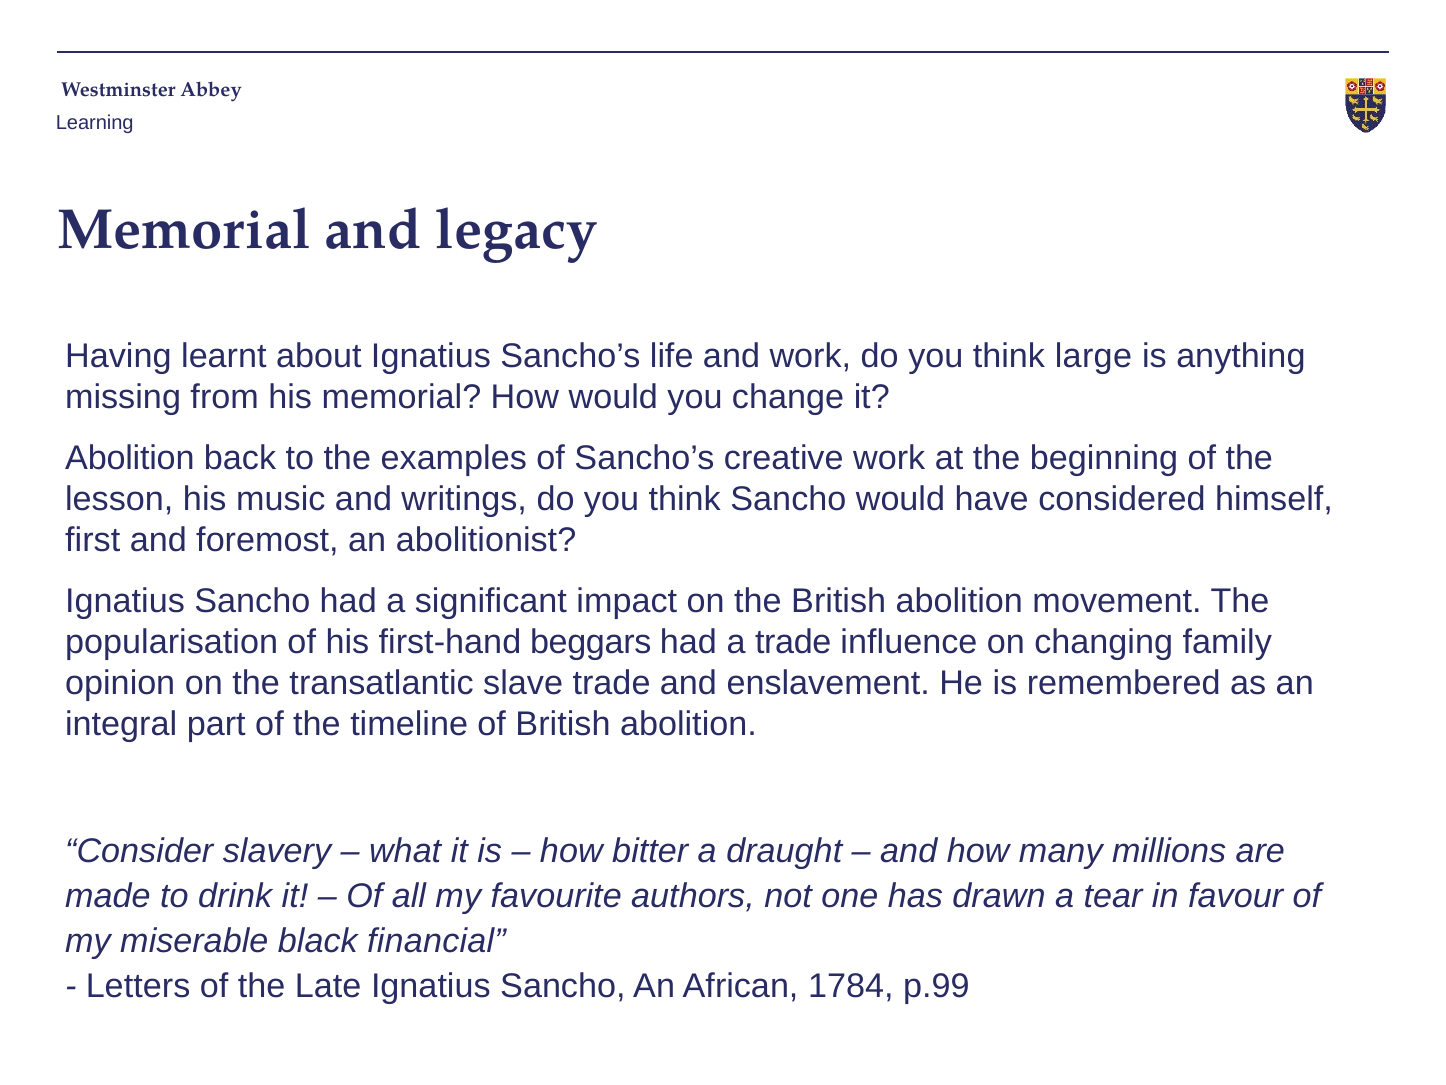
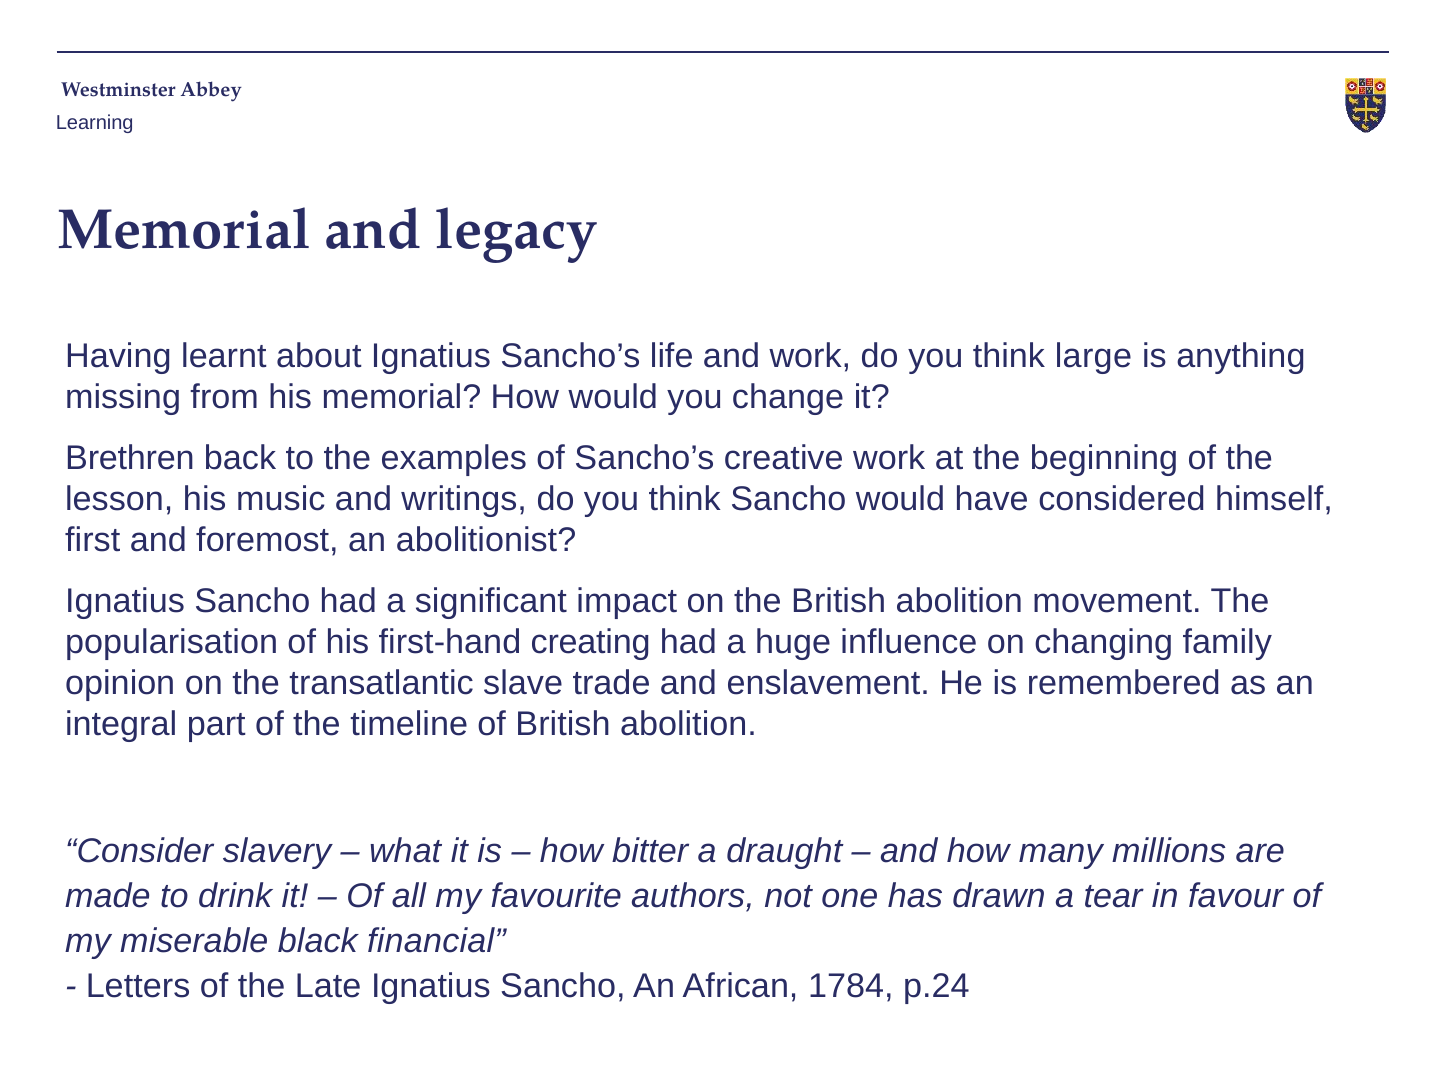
Abolition at (130, 458): Abolition -> Brethren
beggars: beggars -> creating
a trade: trade -> huge
p.99: p.99 -> p.24
